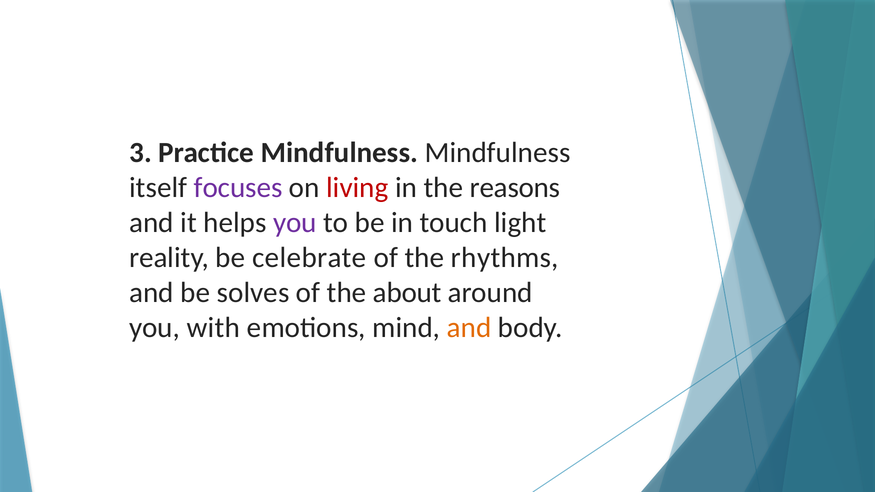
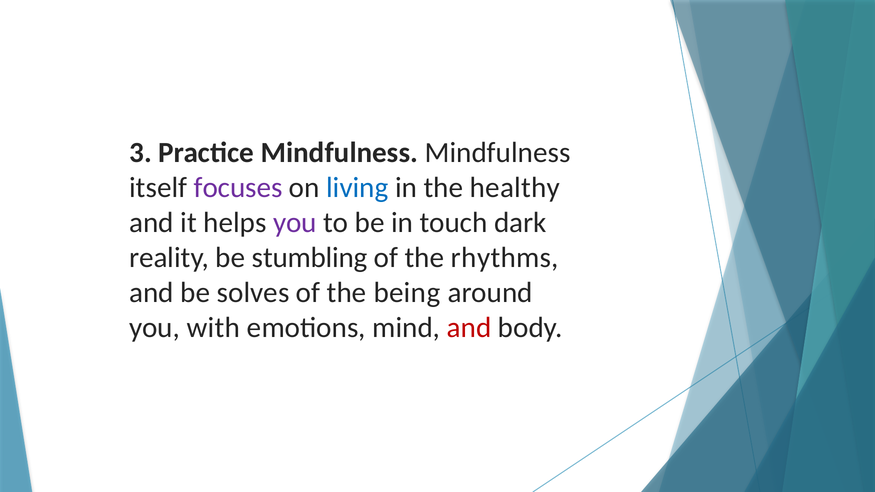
living colour: red -> blue
reasons: reasons -> healthy
light: light -> dark
celebrate: celebrate -> stumbling
about: about -> being
and at (469, 328) colour: orange -> red
